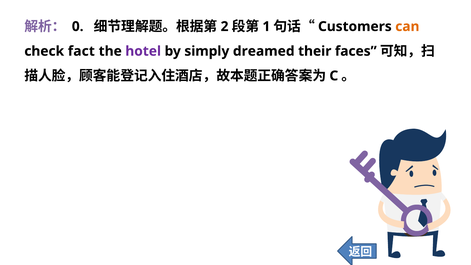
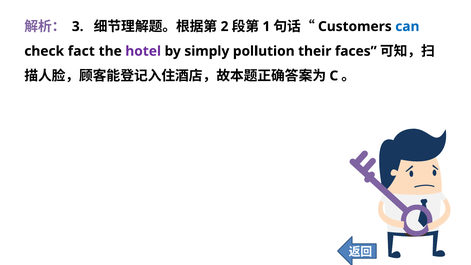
0: 0 -> 3
can colour: orange -> blue
dreamed: dreamed -> pollution
